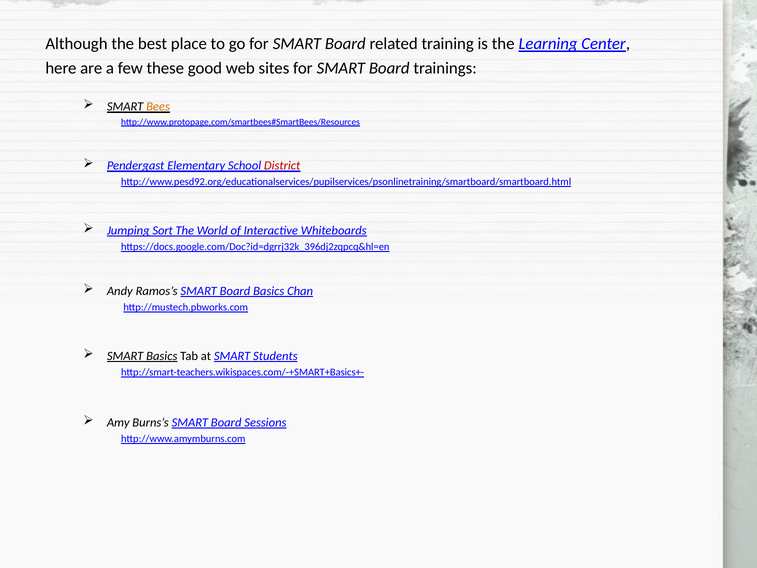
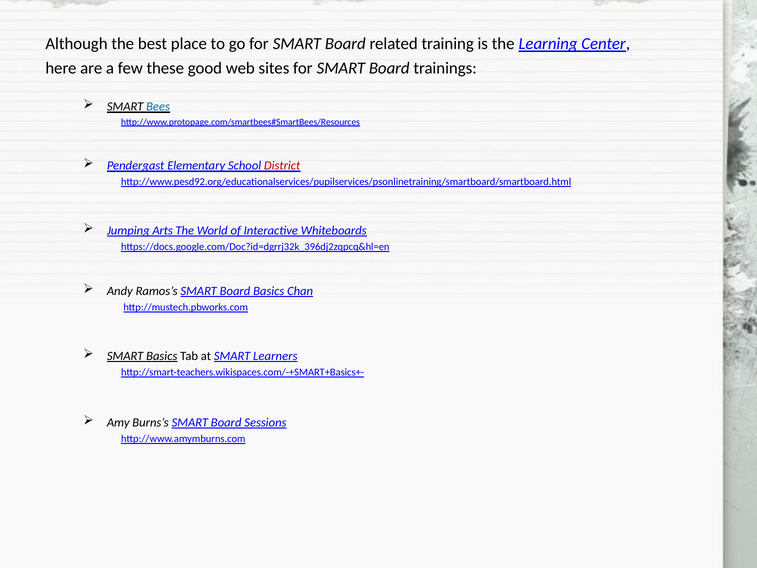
Bees colour: orange -> blue
Sort: Sort -> Arts
Students: Students -> Learners
